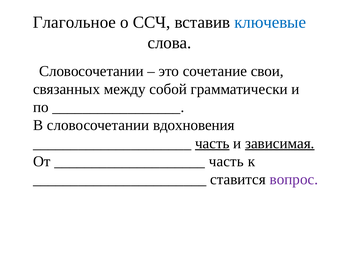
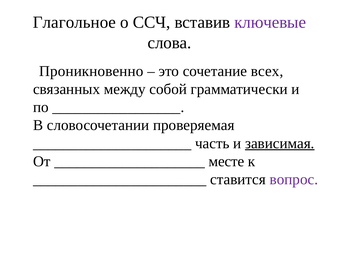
ключевые colour: blue -> purple
Словосочетании at (91, 71): Словосочетании -> Проникновенно
свои: свои -> всех
вдохновения: вдохновения -> проверяемая
часть at (212, 143) underline: present -> none
часть at (226, 162): часть -> месте
